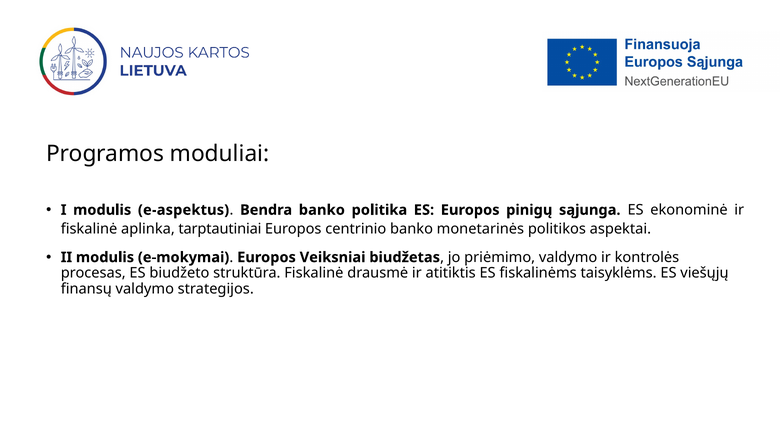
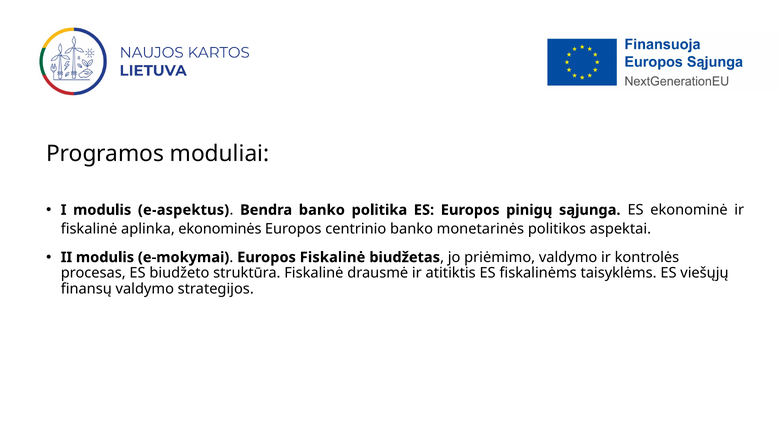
tarptautiniai: tarptautiniai -> ekonominės
Europos Veiksniai: Veiksniai -> Fiskalinė
